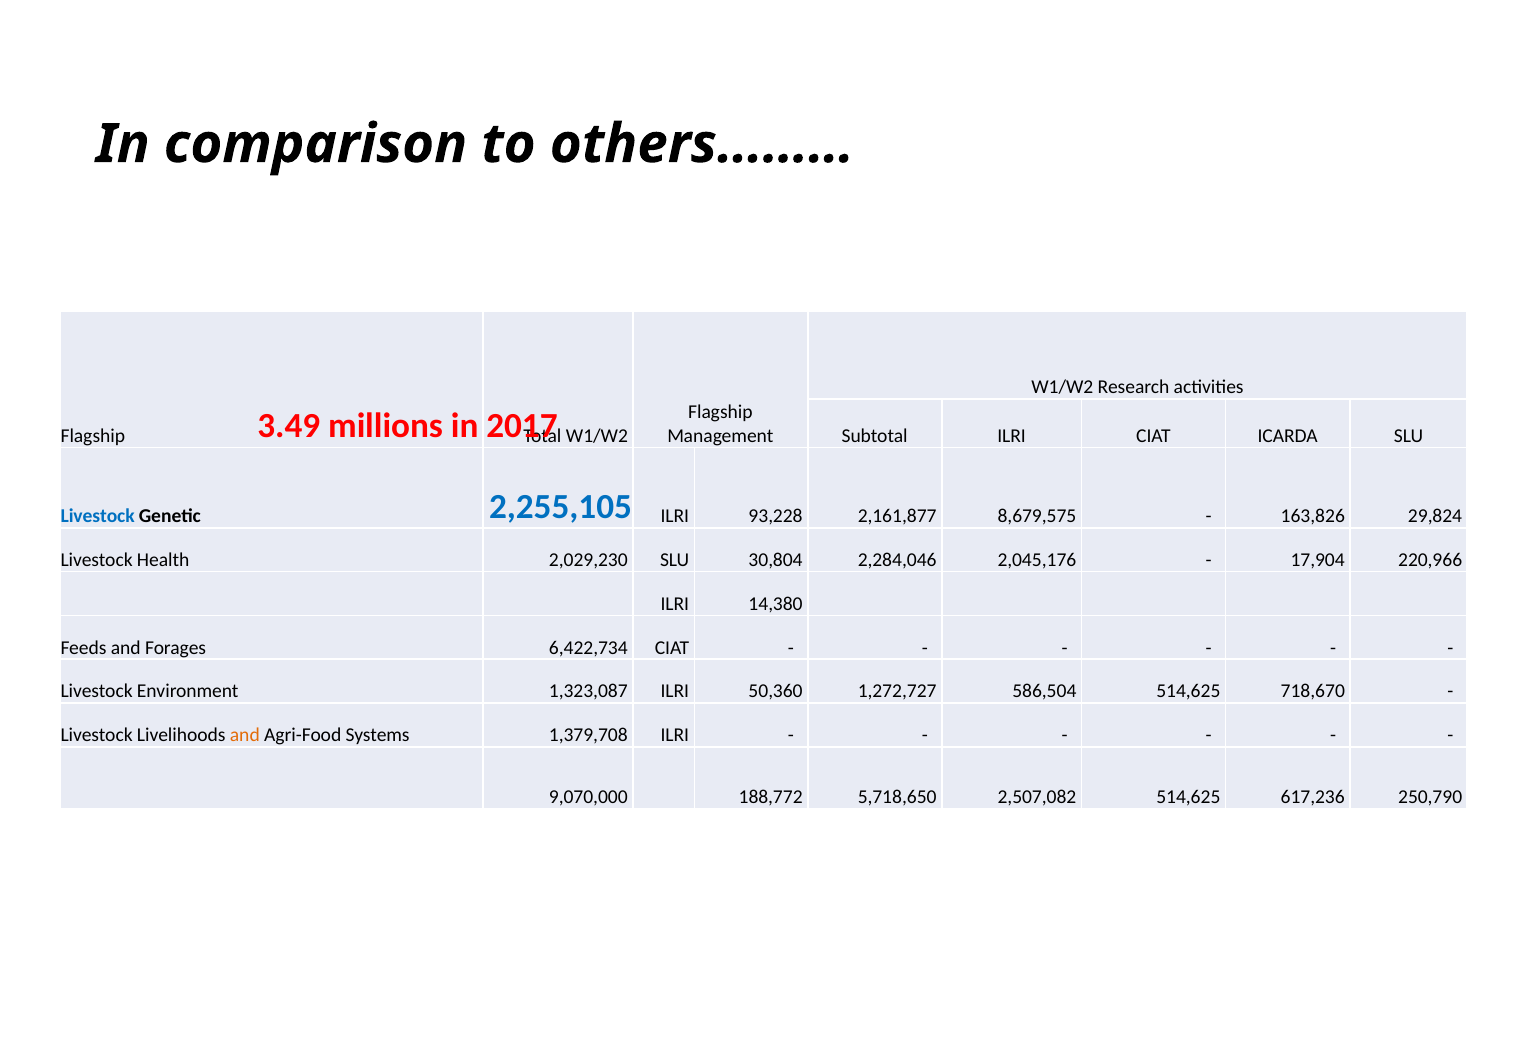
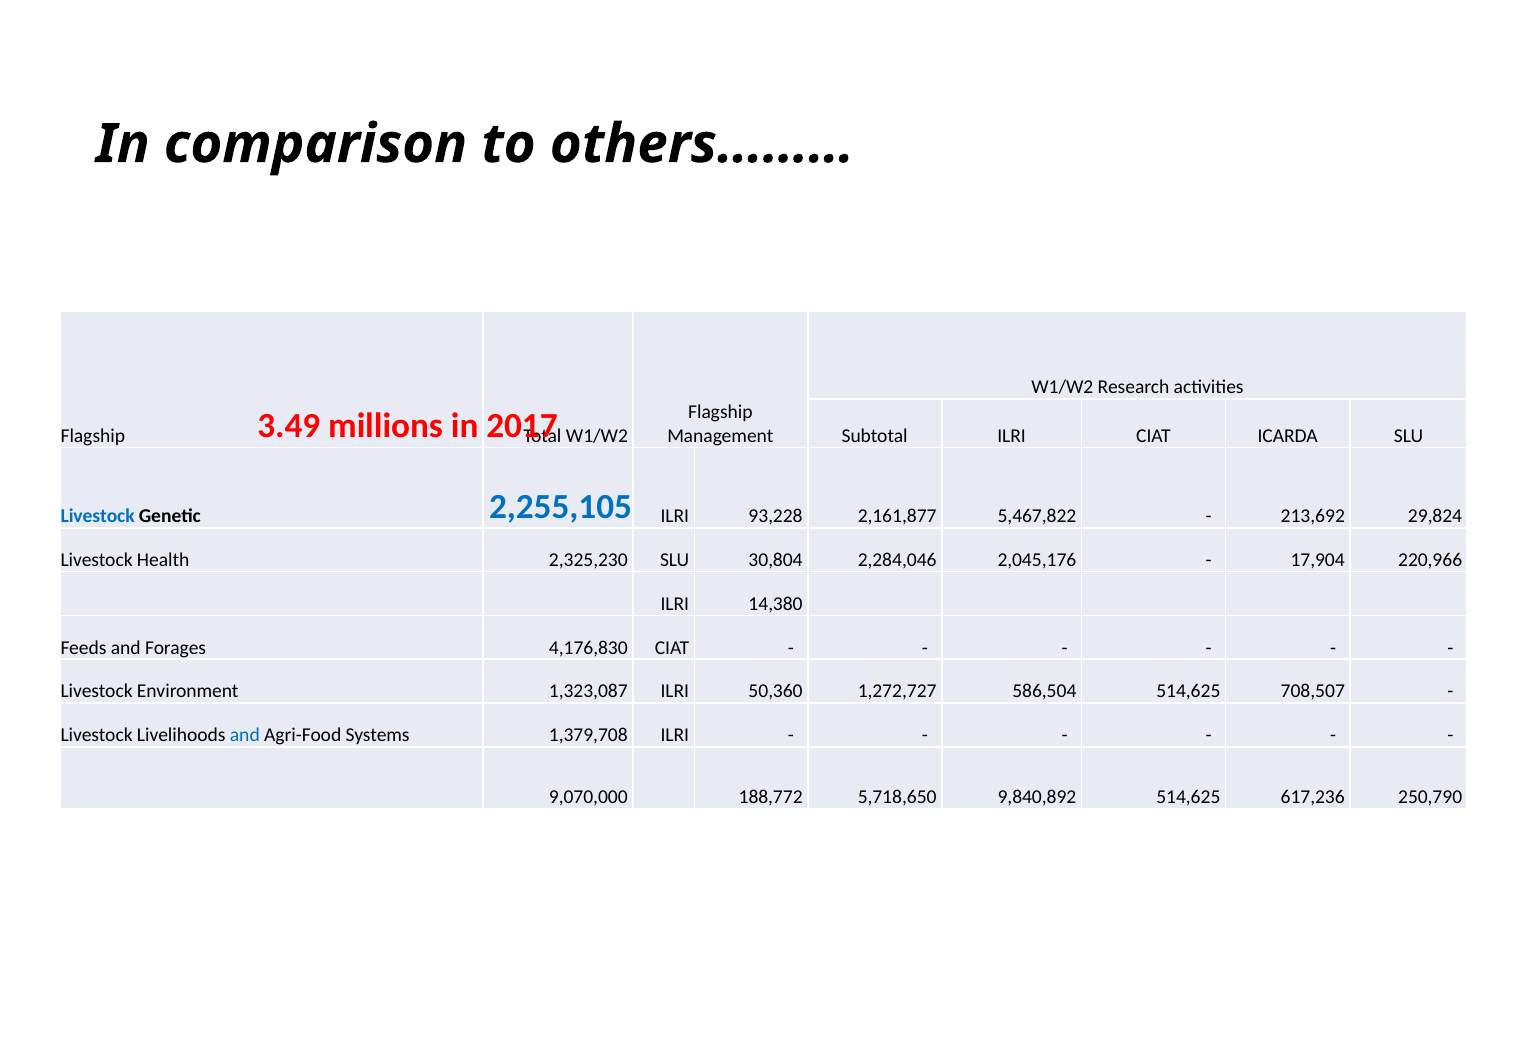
8,679,575: 8,679,575 -> 5,467,822
163,826: 163,826 -> 213,692
2,029,230: 2,029,230 -> 2,325,230
6,422,734: 6,422,734 -> 4,176,830
718,670: 718,670 -> 708,507
and at (245, 736) colour: orange -> blue
2,507,082: 2,507,082 -> 9,840,892
